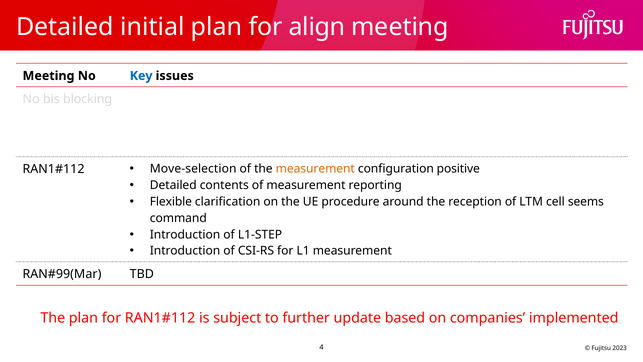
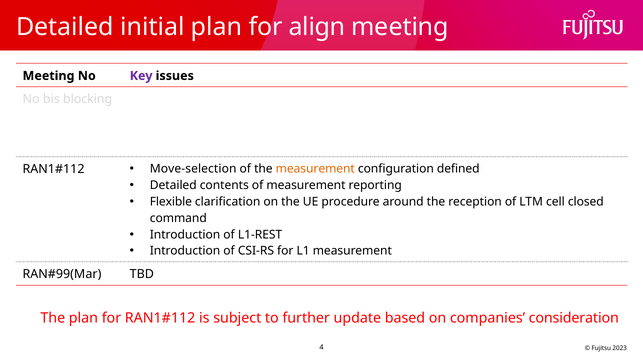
Key colour: blue -> purple
positive: positive -> defined
seems: seems -> closed
L1-STEP: L1-STEP -> L1-REST
implemented: implemented -> consideration
